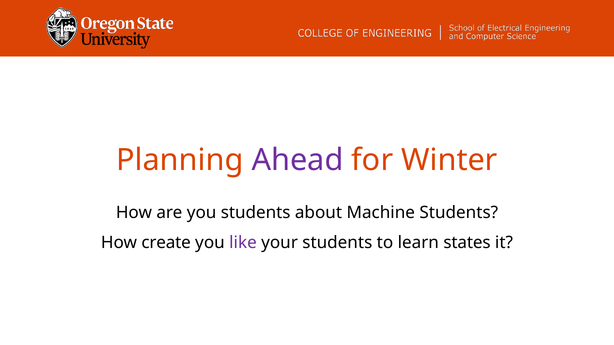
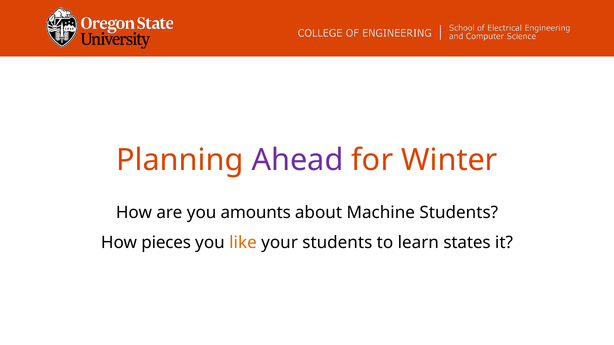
you students: students -> amounts
create: create -> pieces
like colour: purple -> orange
